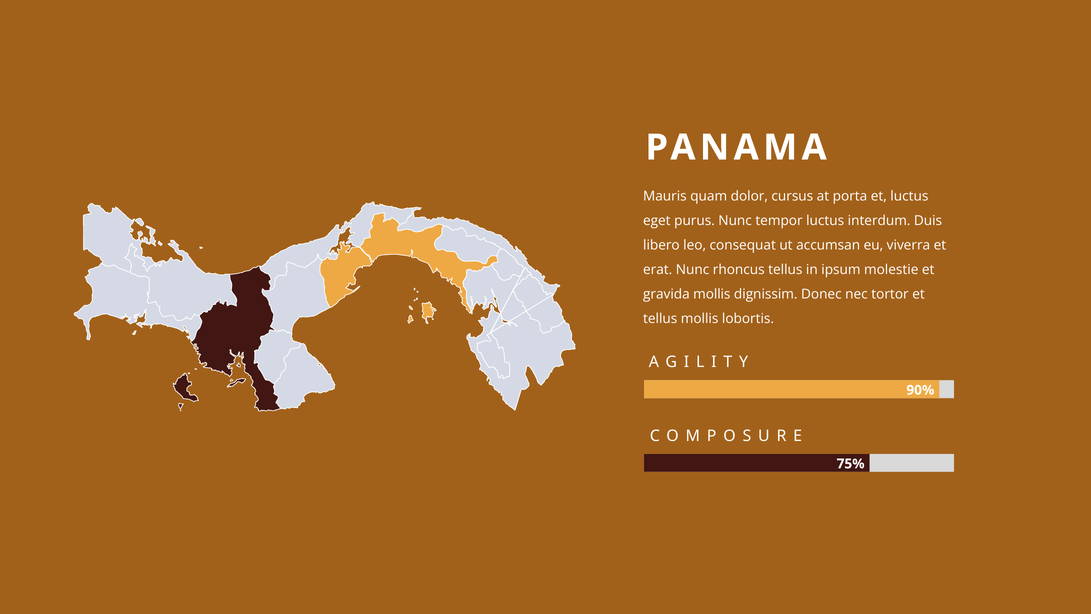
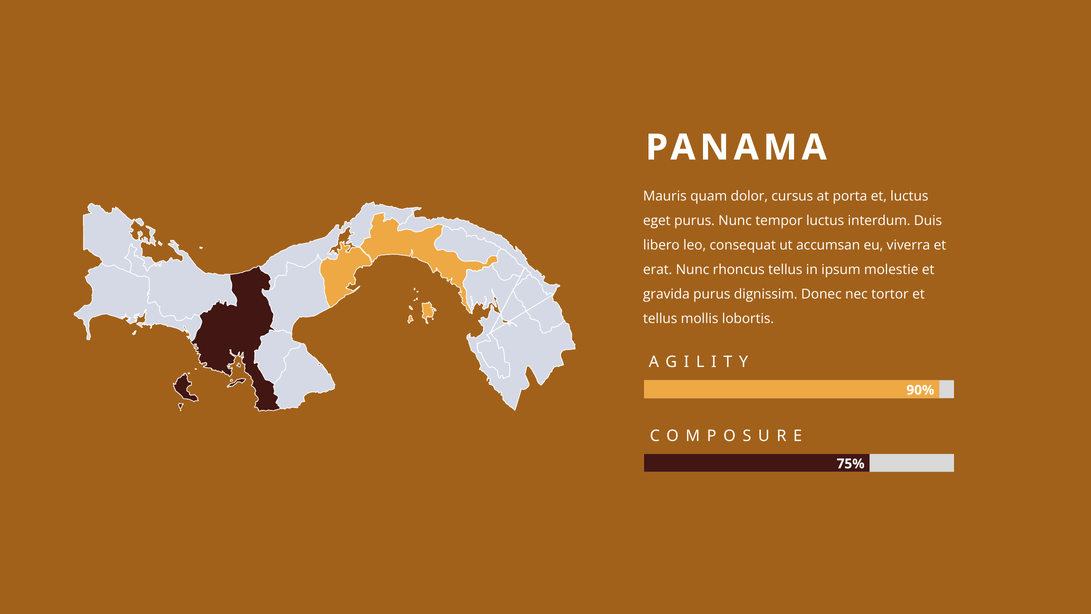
gravida mollis: mollis -> purus
